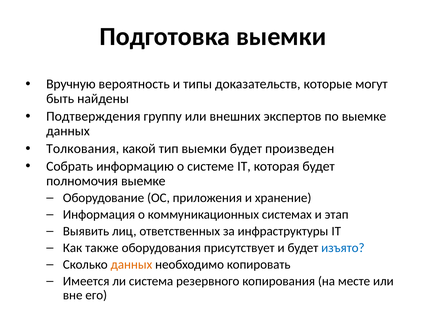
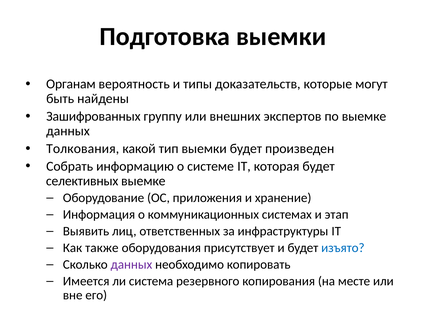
Вручную: Вручную -> Oрганам
Подтверждения: Подтверждения -> Зашифрованных
полномочия: полномочия -> селективных
данных at (131, 264) colour: orange -> purple
